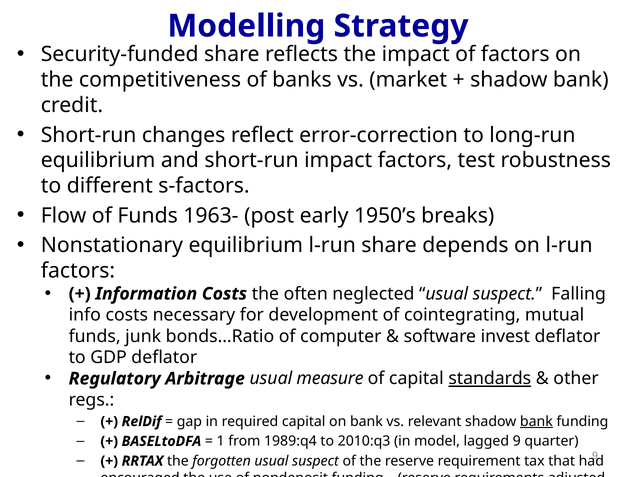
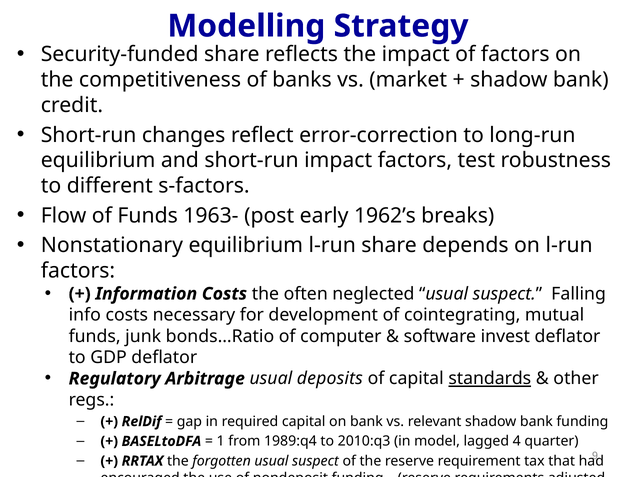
1950’s: 1950’s -> 1962’s
usual measure: measure -> deposits
bank at (536, 421) underline: present -> none
lagged 9: 9 -> 4
